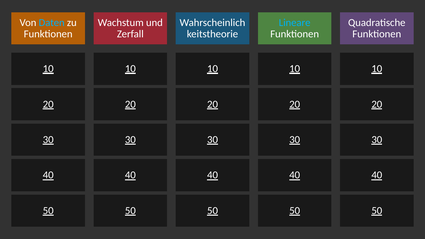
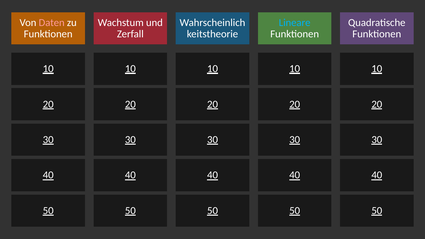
Daten colour: light blue -> pink
